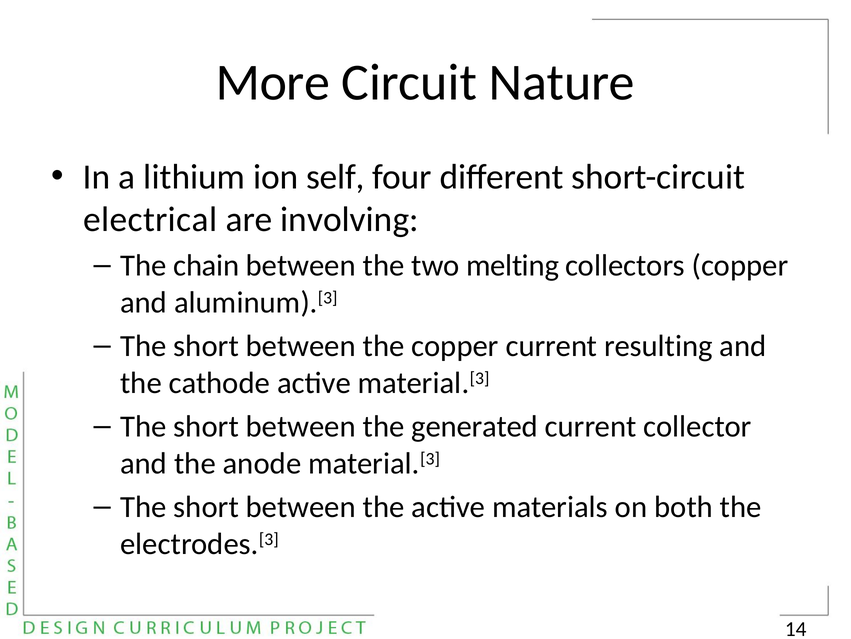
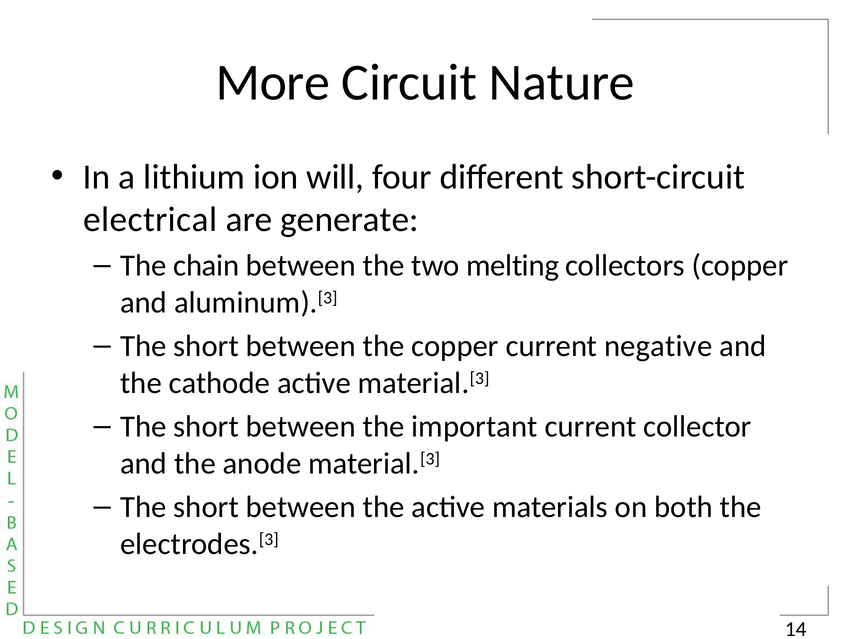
self: self -> will
involving: involving -> generate
resulting: resulting -> negative
generated: generated -> important
